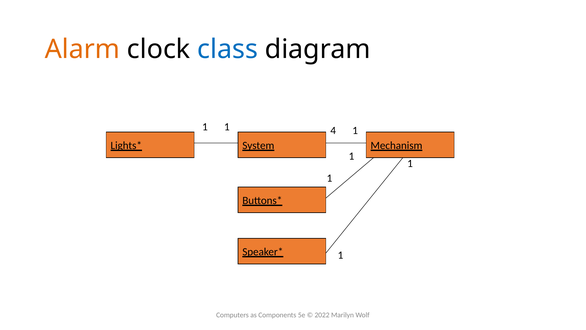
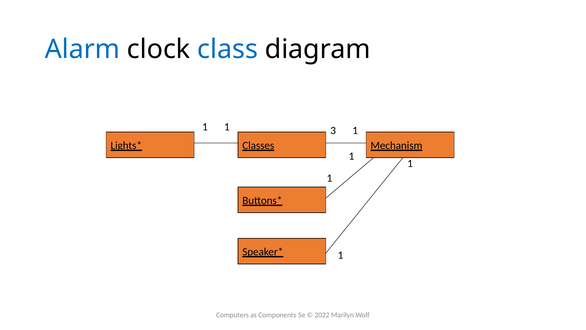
Alarm colour: orange -> blue
4: 4 -> 3
System: System -> Classes
